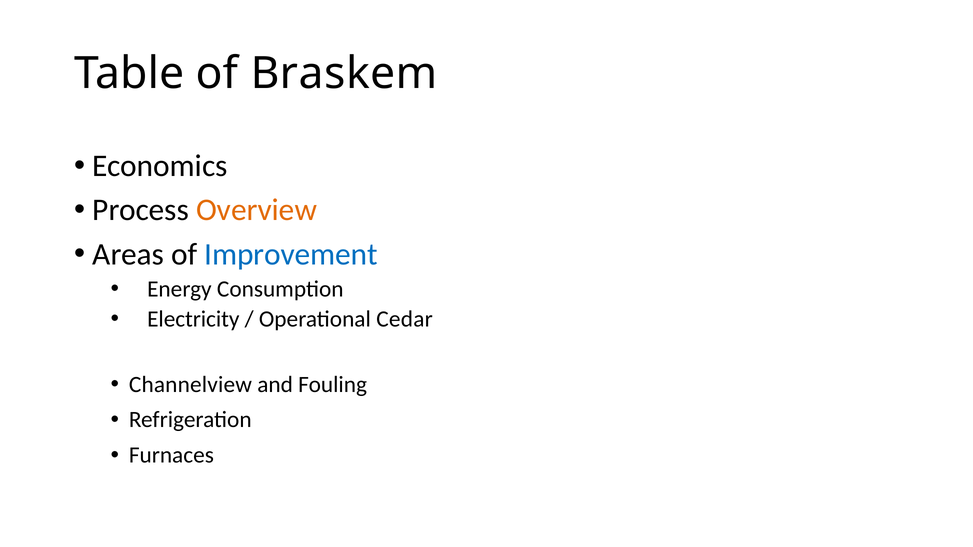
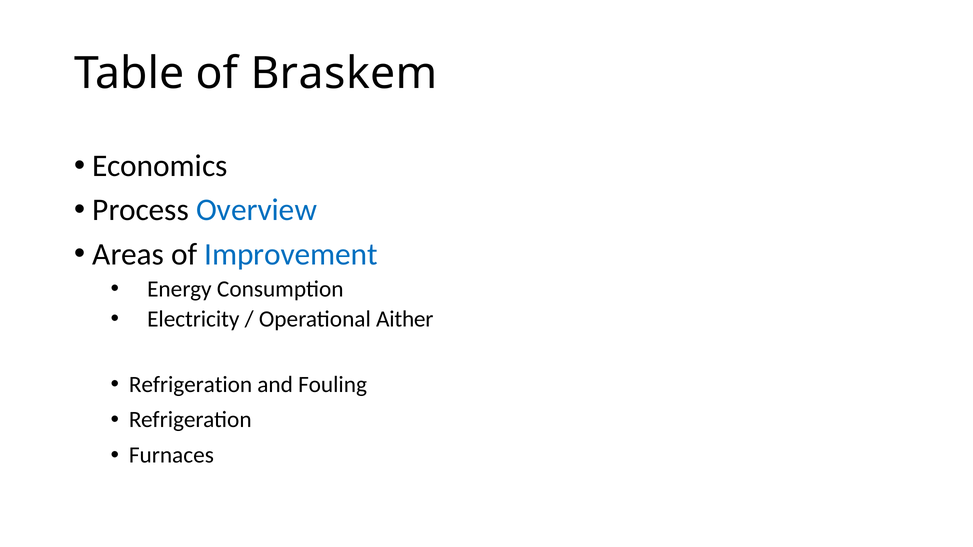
Overview colour: orange -> blue
Cedar: Cedar -> Aither
Channelview at (190, 385): Channelview -> Refrigeration
